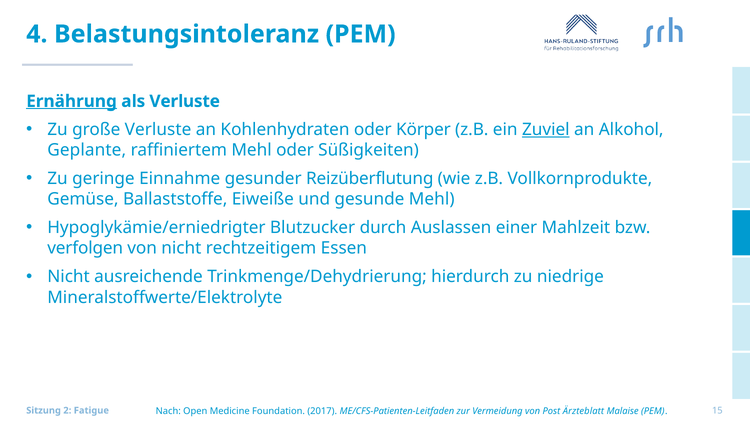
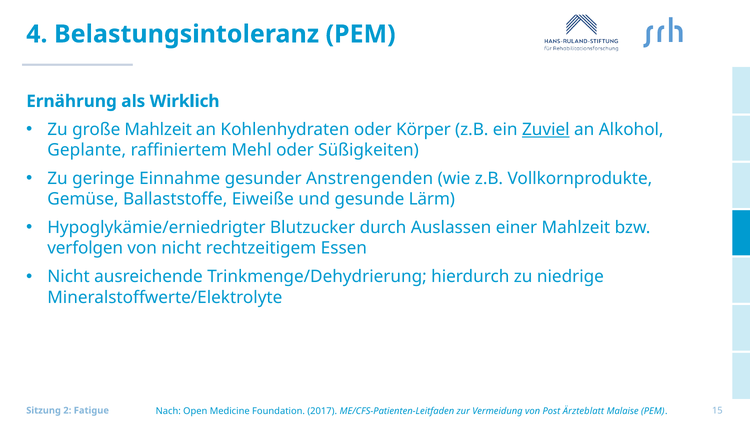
Ernährung underline: present -> none
als Verluste: Verluste -> Wirklich
große Verluste: Verluste -> Mahlzeit
Reizüberflutung: Reizüberflutung -> Anstrengenden
gesunde Mehl: Mehl -> Lärm
